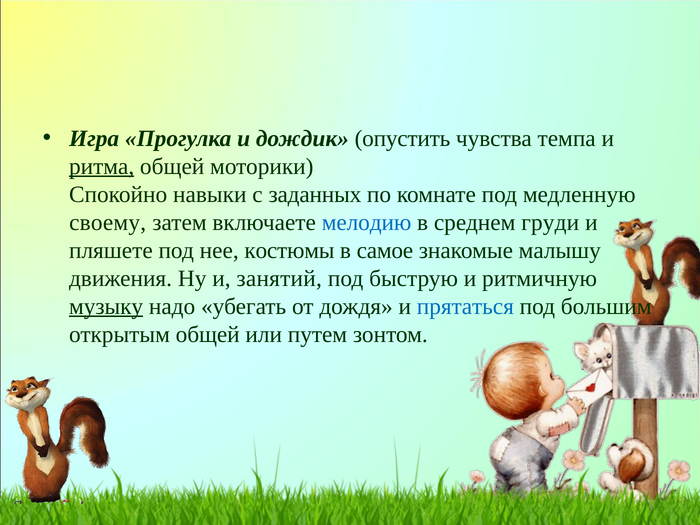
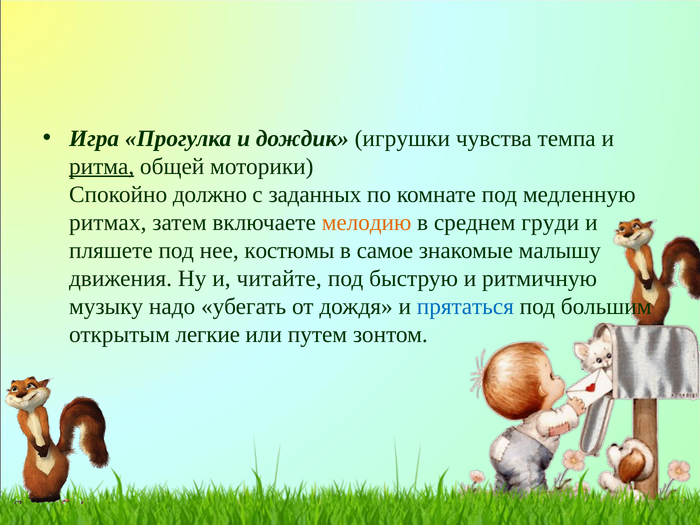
опустить: опустить -> игрушки
навыки: навыки -> должно
своему: своему -> ритмах
мелодию colour: blue -> orange
занятий: занятий -> читайте
музыку underline: present -> none
открытым общей: общей -> легкие
